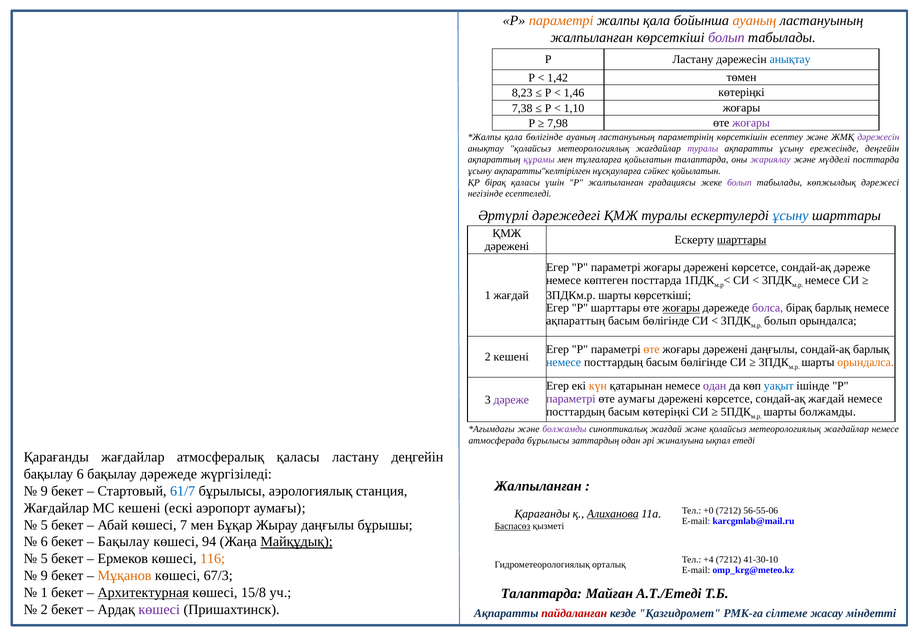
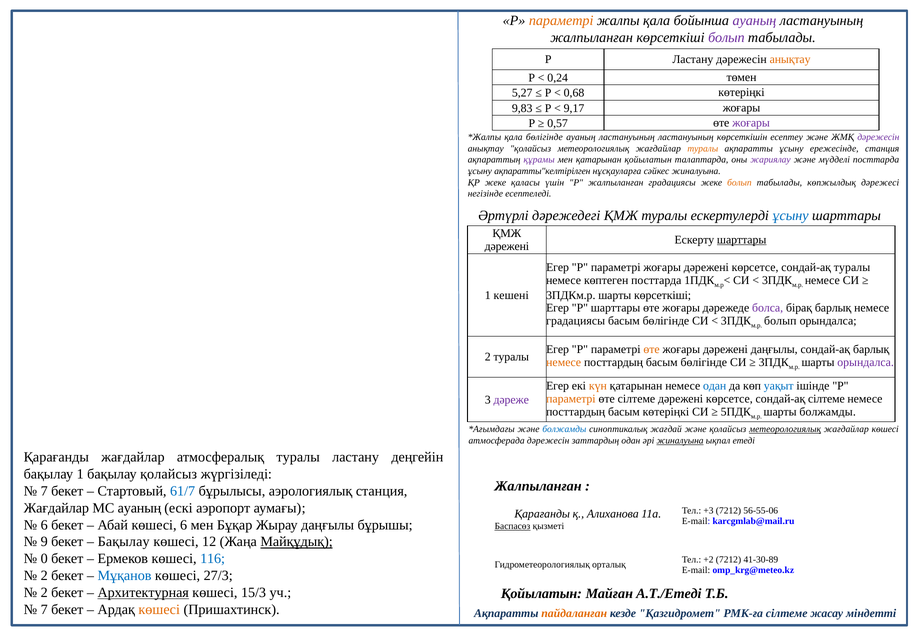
ауаның at (754, 21) colour: orange -> purple
анықтау at (790, 59) colour: blue -> orange
1,42: 1,42 -> 0,24
8,23: 8,23 -> 5,27
1,46: 1,46 -> 0,68
7,38: 7,38 -> 9,83
1,10: 1,10 -> 9,17
7,98: 7,98 -> 0,57
ластануының параметрінің: параметрінің -> ластануының
туралы at (703, 149) colour: purple -> orange
ережесінде деңгейін: деңгейін -> станция
мен тұлғаларға: тұлғаларға -> қатарынан
сәйкес қойылатын: қойылатын -> жиналуына
ҚР бірақ: бірақ -> жеке
болып at (739, 183) colour: purple -> orange
сондай-ақ дәреже: дәреже -> туралы
1 жағдай: жағдай -> кешені
жоғары at (681, 308) underline: present -> none
ақпараттың at (576, 321): ақпараттың -> градациясы
2 кешені: кешені -> туралы
немесе at (564, 363) colour: blue -> orange
орындалса at (866, 363) colour: orange -> purple
одан at (715, 386) colour: purple -> blue
параметрі at (571, 399) colour: purple -> orange
өте аумағы: аумағы -> сілтеме
сондай-ақ жағдай: жағдай -> сілтеме
болжамды at (564, 429) colour: purple -> blue
метеорологиялық at (785, 429) underline: none -> present
жағдайлар немесе: немесе -> көшесі
атмосферада бұрылысы: бұрылысы -> дәрежесін
жиналуына at (680, 441) underline: none -> present
атмосфералық қаласы: қаласы -> туралы
бақылау 6: 6 -> 1
бақылау дәрежеде: дәрежеде -> қолайсыз
9 at (44, 491): 9 -> 7
МС кешені: кешені -> ауаның
+0: +0 -> +3
Алиханова underline: present -> none
5 at (44, 525): 5 -> 6
көшесі 7: 7 -> 6
6 at (44, 542): 6 -> 9
94: 94 -> 12
5 at (44, 559): 5 -> 0
116 colour: orange -> blue
+4: +4 -> +2
41-30-10: 41-30-10 -> 41-30-89
9 at (44, 576): 9 -> 2
Мұқанов colour: orange -> blue
67/3: 67/3 -> 27/3
1 at (44, 593): 1 -> 2
15/8: 15/8 -> 15/3
Талаптарда at (541, 594): Талаптарда -> Қойылатын
2 at (44, 610): 2 -> 7
көшесі at (159, 610) colour: purple -> orange
пайдаланған colour: red -> orange
